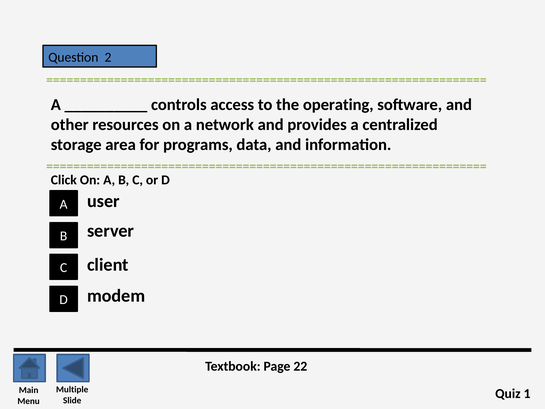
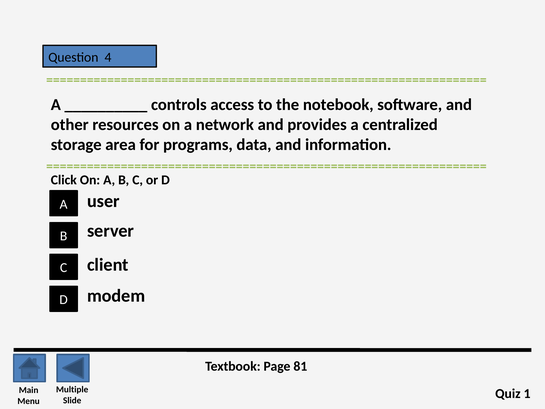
2: 2 -> 4
operating: operating -> notebook
22: 22 -> 81
